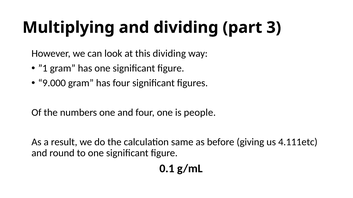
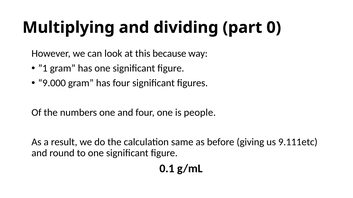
3: 3 -> 0
this dividing: dividing -> because
4.111etc: 4.111etc -> 9.111etc
